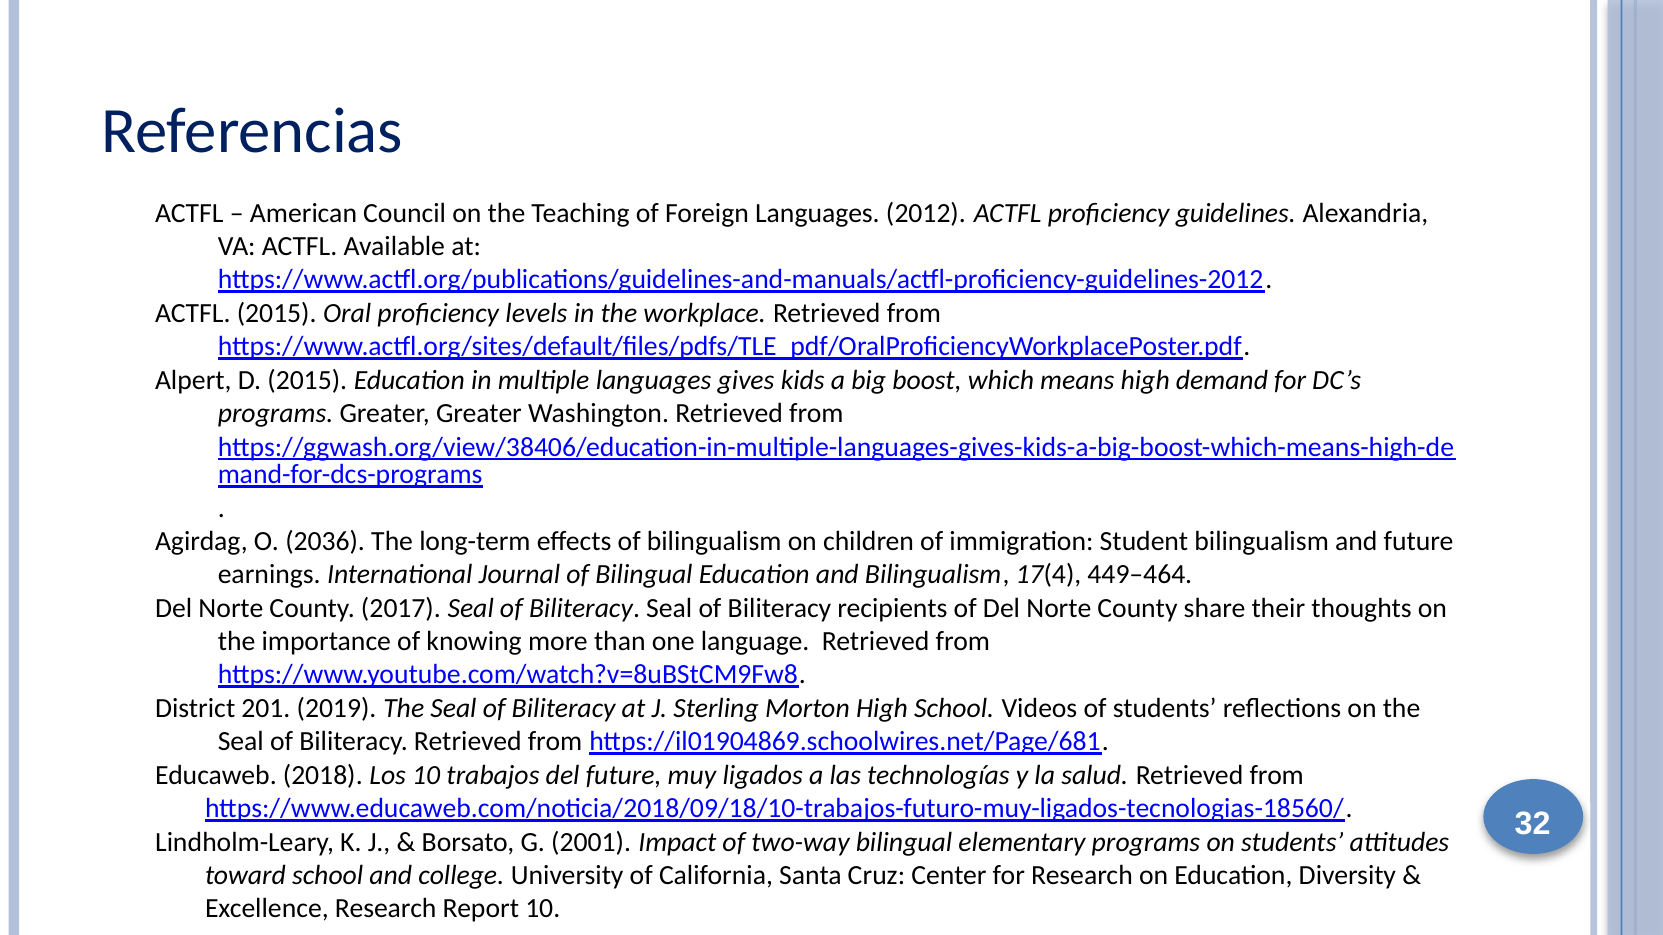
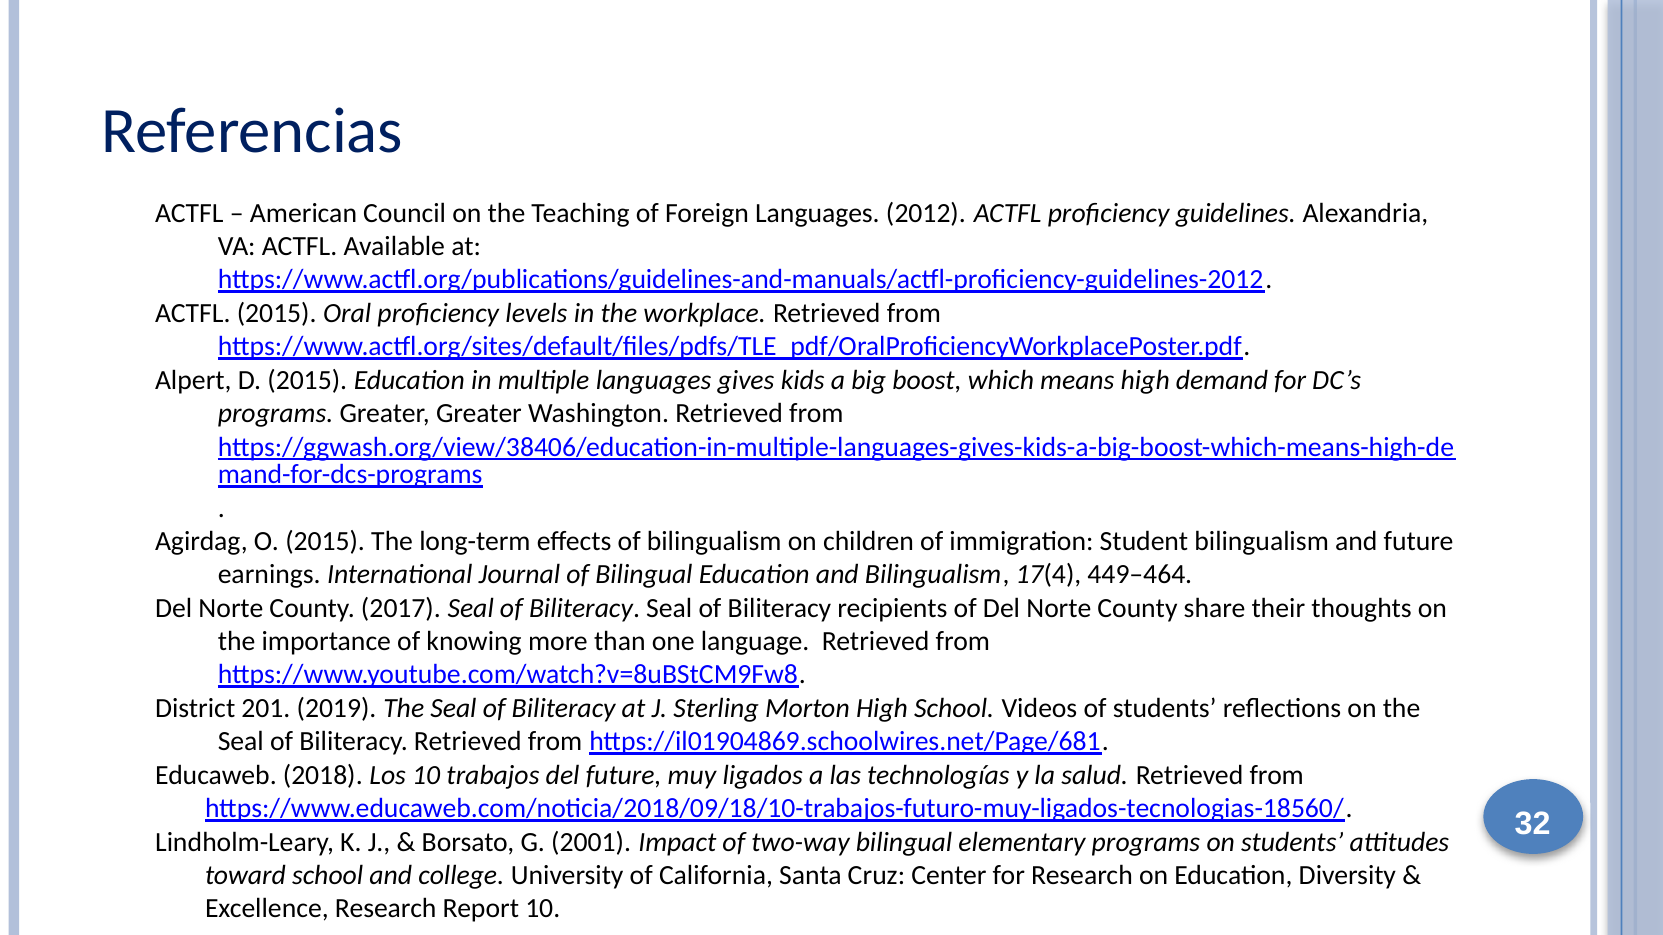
O 2036: 2036 -> 2015
